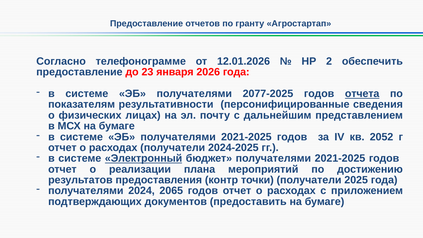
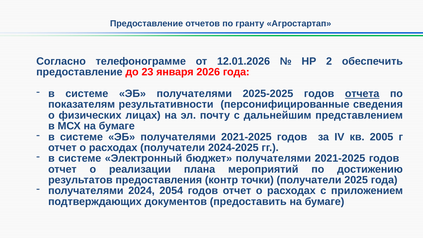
2077-2025: 2077-2025 -> 2025-2025
2052: 2052 -> 2005
Электронный underline: present -> none
2065: 2065 -> 2054
